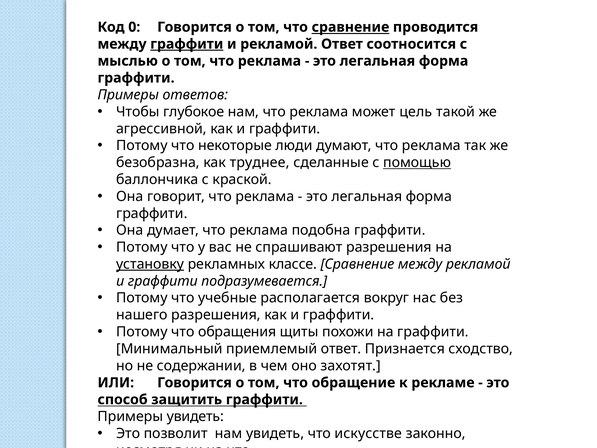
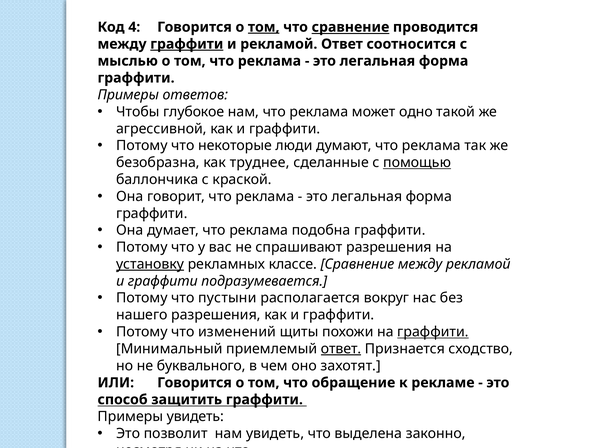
0: 0 -> 4
том at (264, 27) underline: none -> present
цель: цель -> одно
учебные: учебные -> пустыни
обращения: обращения -> изменений
граффити at (433, 332) underline: none -> present
ответ at (341, 349) underline: none -> present
содержании: содержании -> буквального
искусстве: искусстве -> выделена
